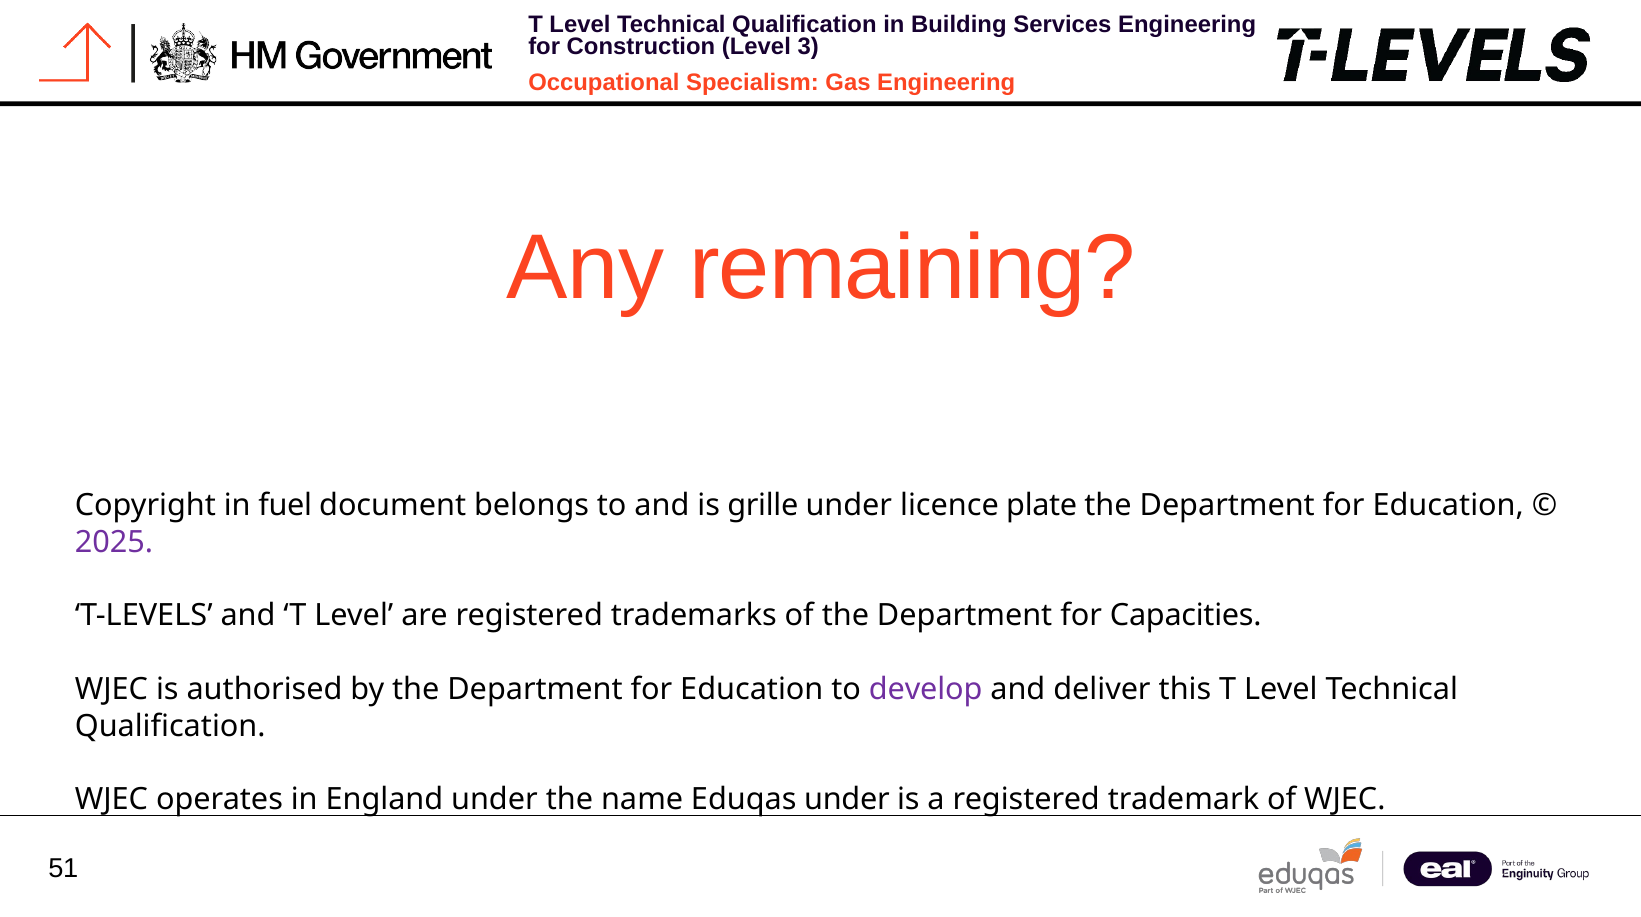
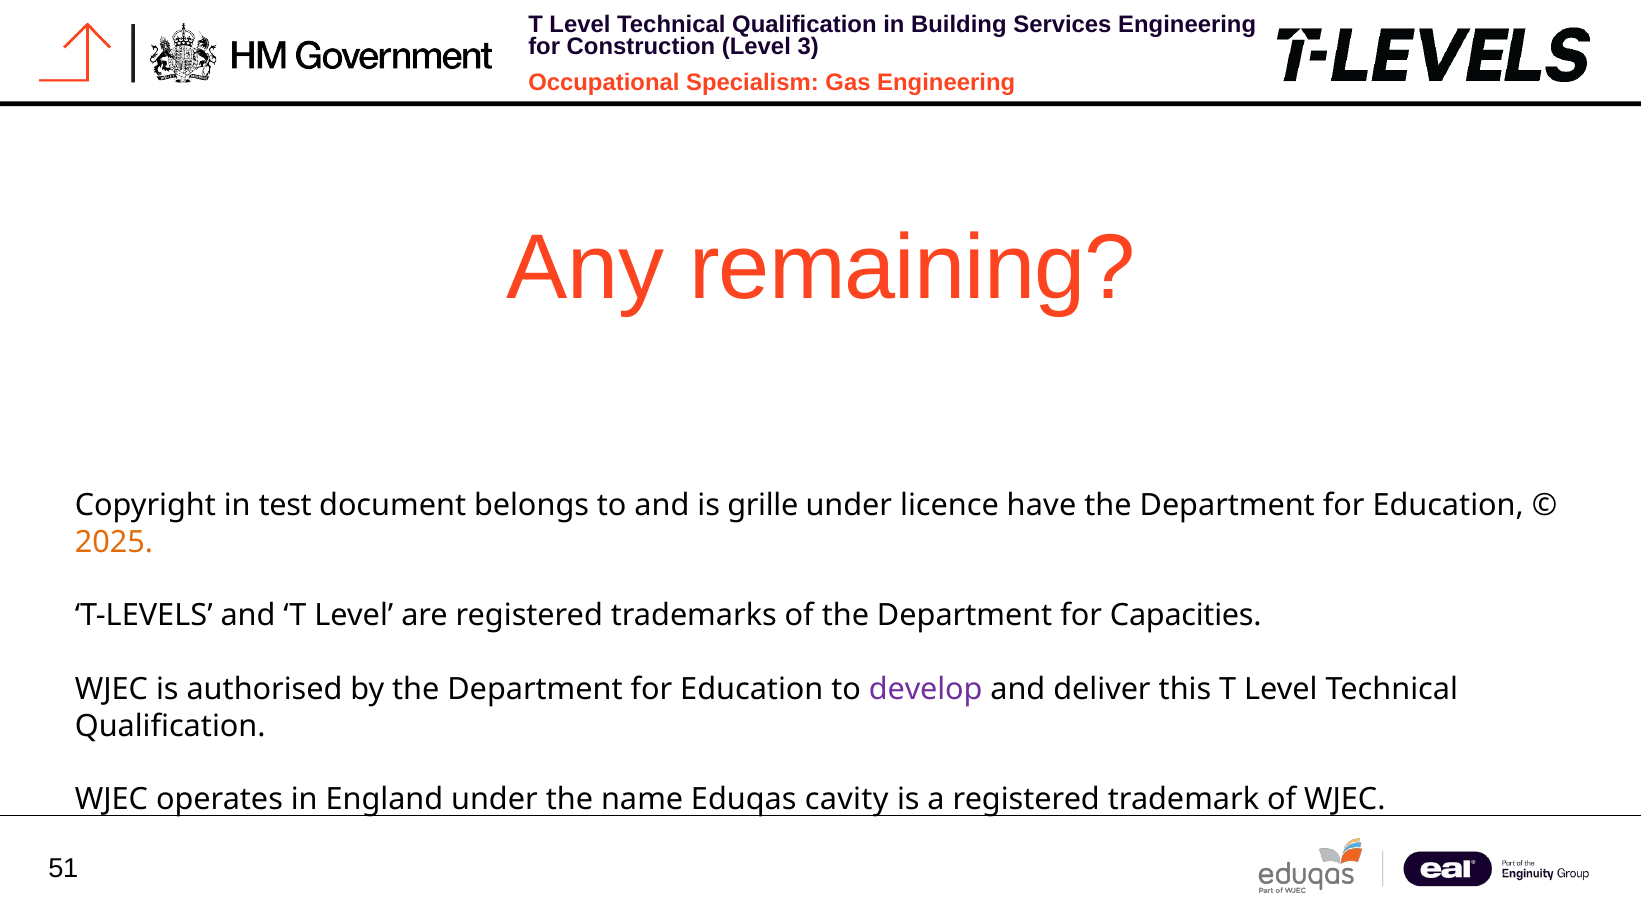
fuel: fuel -> test
plate: plate -> have
2025 colour: purple -> orange
Eduqas under: under -> cavity
